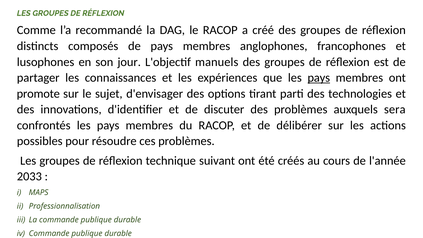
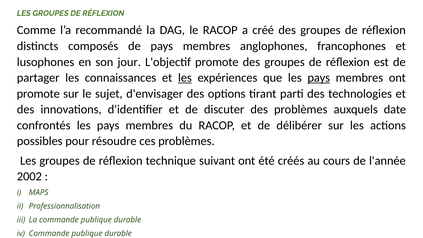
L'objectif manuels: manuels -> promote
les at (185, 78) underline: none -> present
sera: sera -> date
2033: 2033 -> 2002
